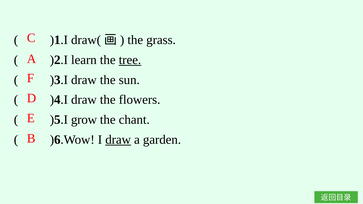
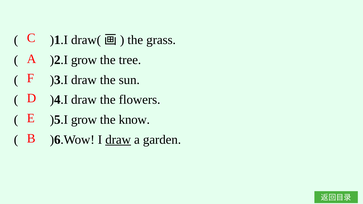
)2.I learn: learn -> grow
tree underline: present -> none
chant: chant -> know
